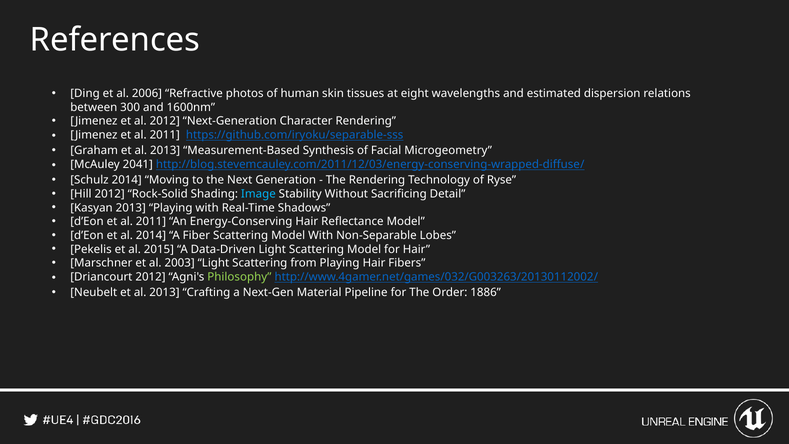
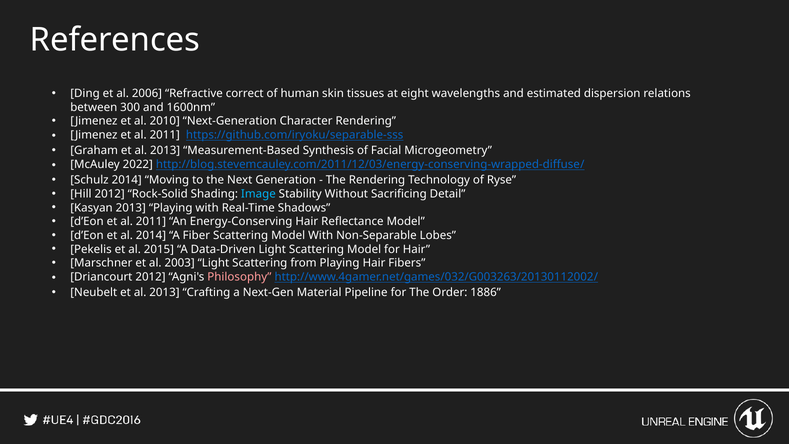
photos: photos -> correct
al 2012: 2012 -> 2010
2041: 2041 -> 2022
Philosophy colour: light green -> pink
